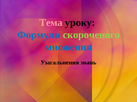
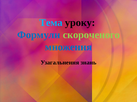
Тема colour: pink -> light blue
